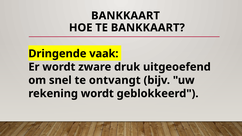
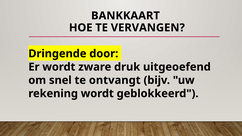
TE BANKKAART: BANKKAART -> VERVANGEN
vaak: vaak -> door
